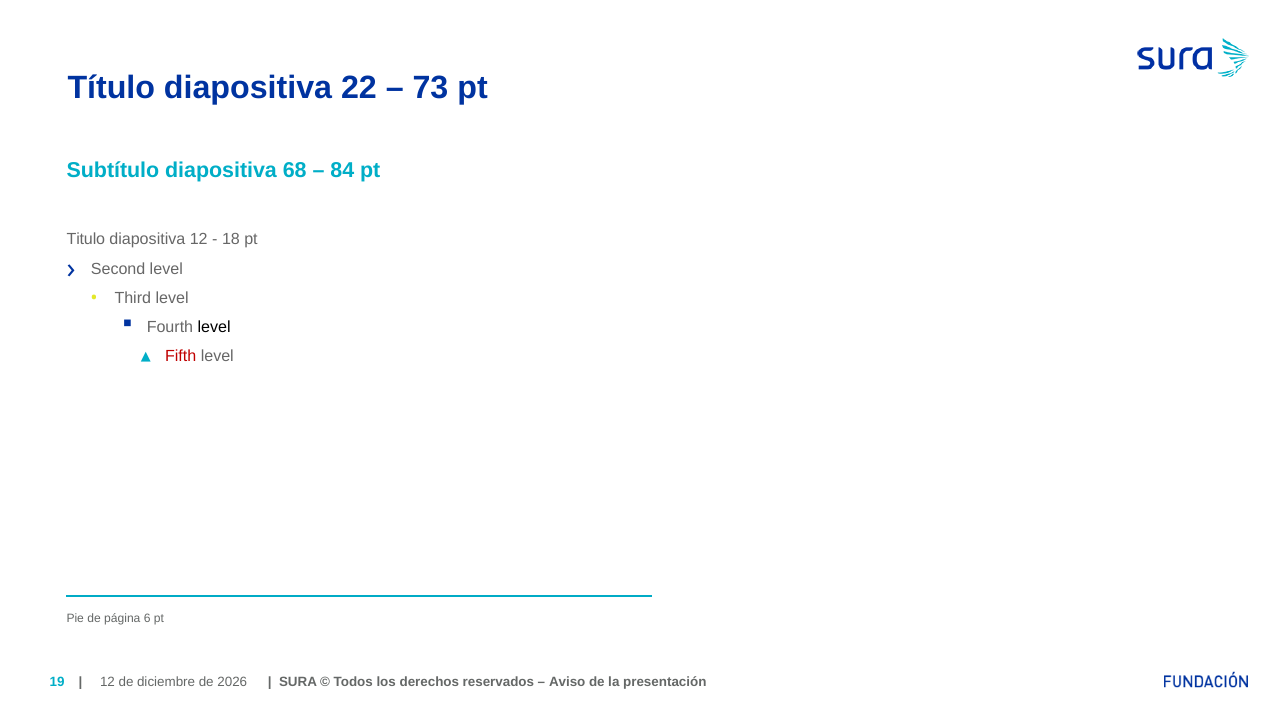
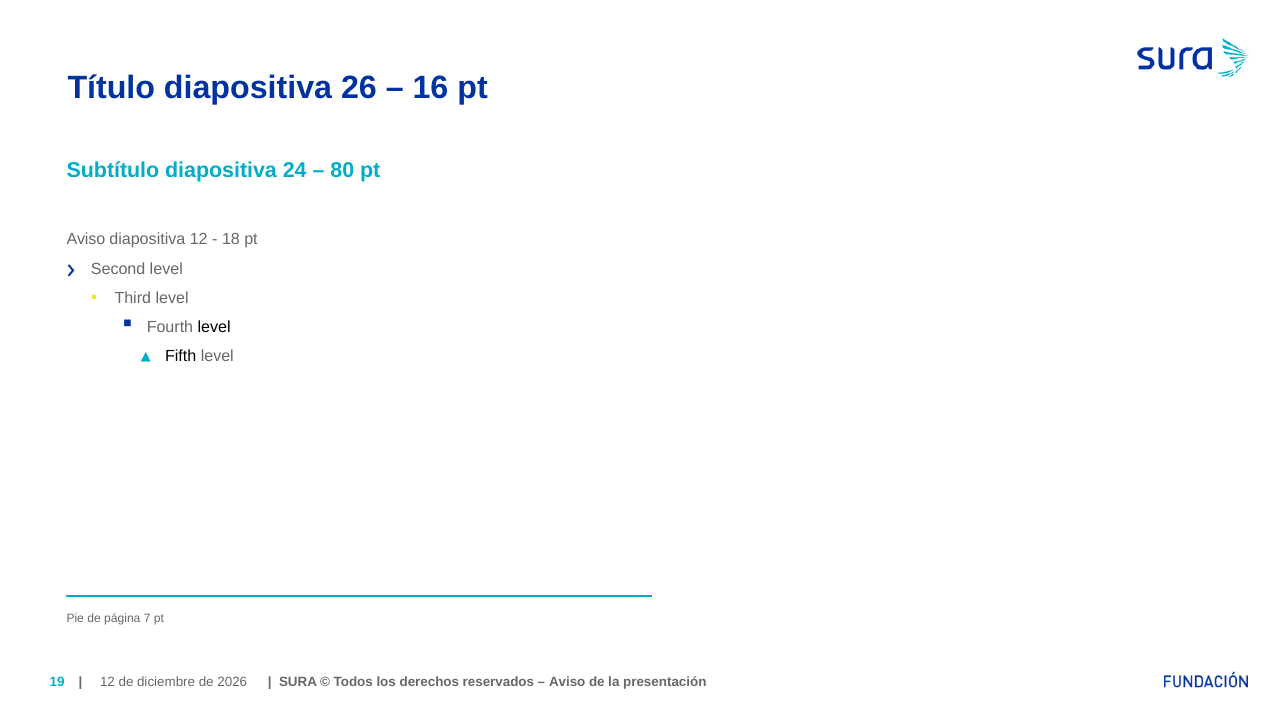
22: 22 -> 26
73: 73 -> 16
68: 68 -> 24
84: 84 -> 80
Titulo at (86, 240): Titulo -> Aviso
Fifth colour: red -> black
6: 6 -> 7
